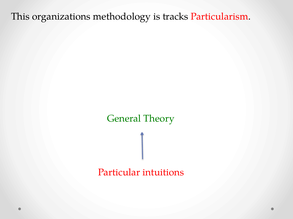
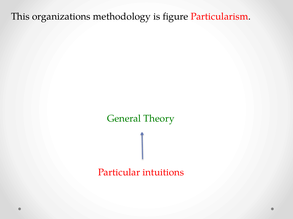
tracks: tracks -> figure
